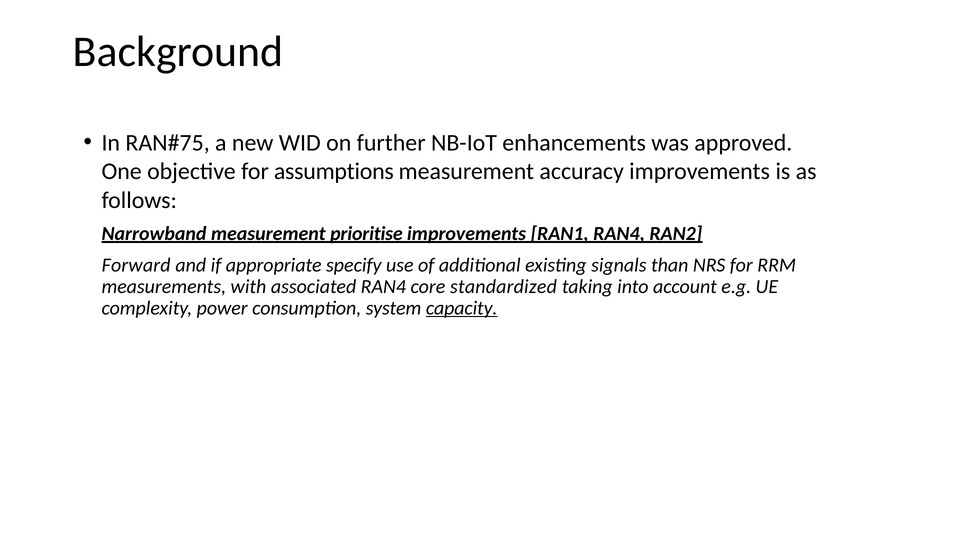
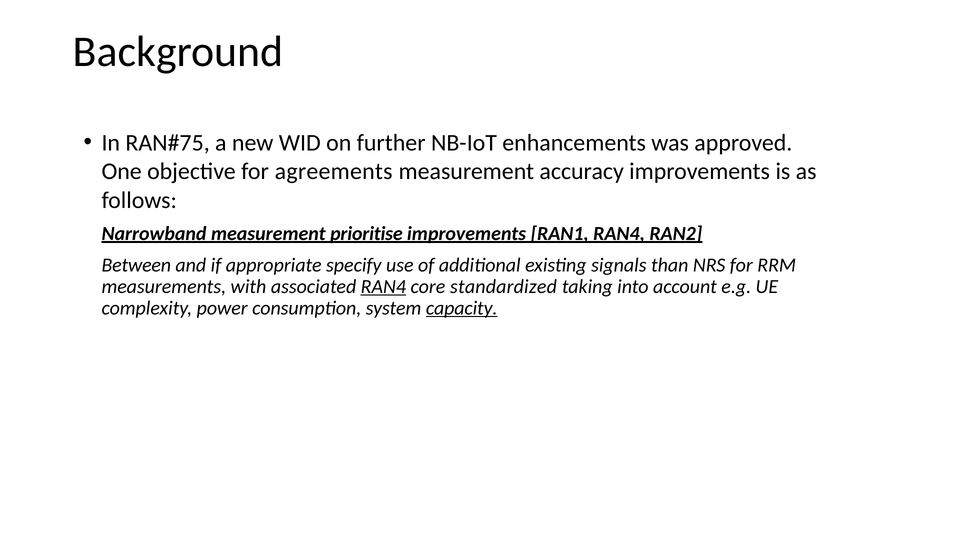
assumptions: assumptions -> agreements
Forward: Forward -> Between
RAN4 at (383, 286) underline: none -> present
